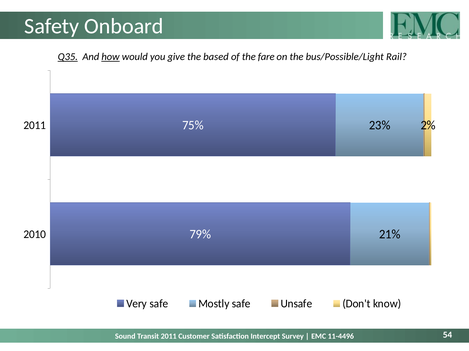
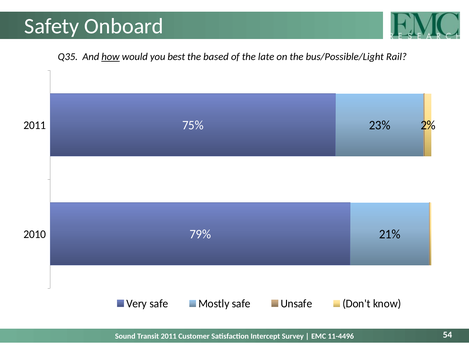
Q35 underline: present -> none
give: give -> best
fare: fare -> late
